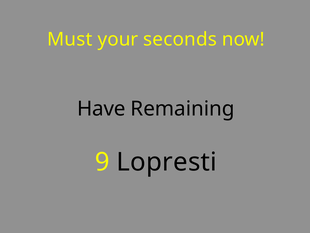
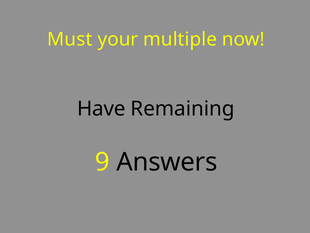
seconds: seconds -> multiple
Lopresti: Lopresti -> Answers
